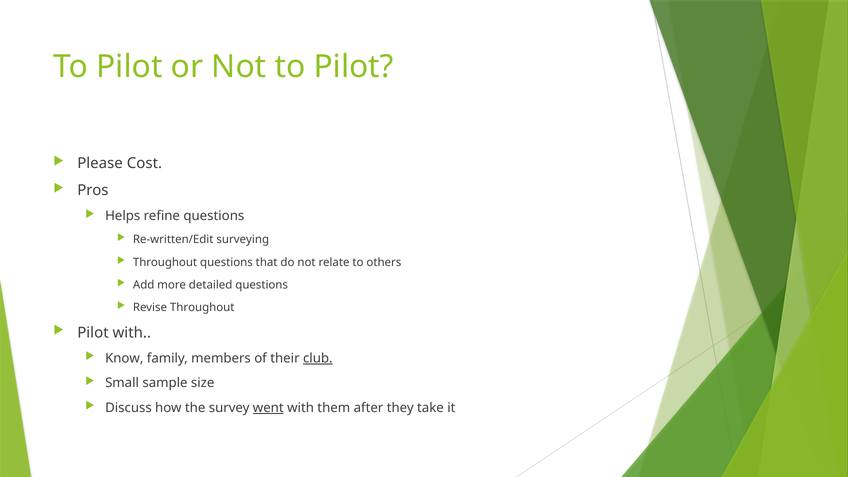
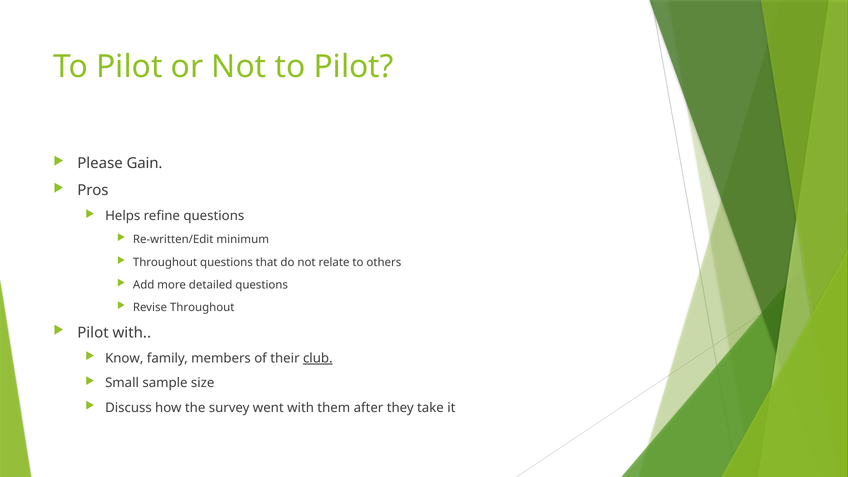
Cost: Cost -> Gain
surveying: surveying -> minimum
went underline: present -> none
